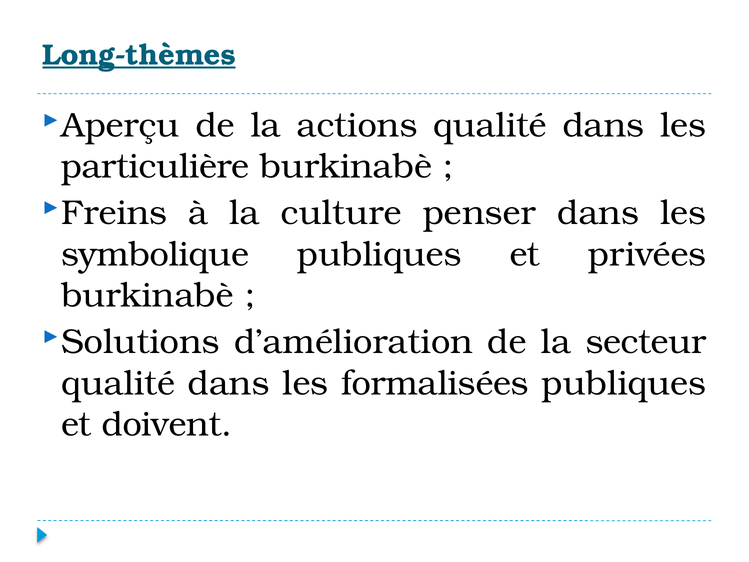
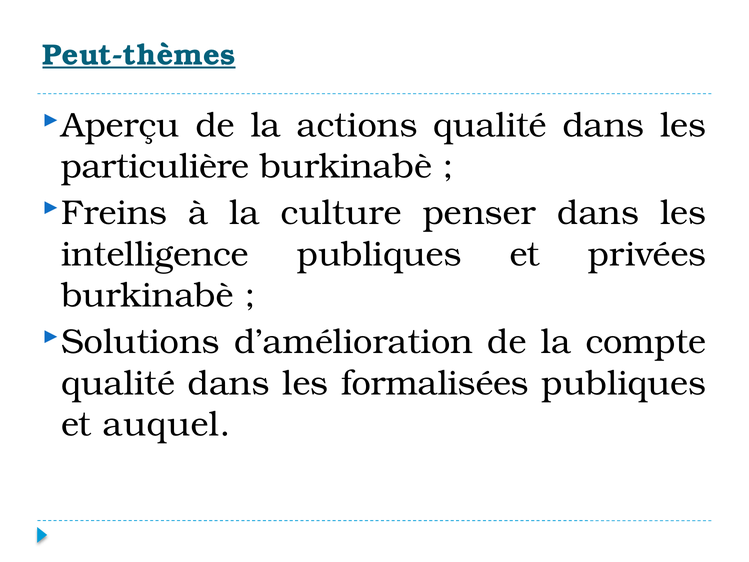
Long-thèmes: Long-thèmes -> Peut-thèmes
symbolique: symbolique -> intelligence
secteur: secteur -> compte
doivent: doivent -> auquel
